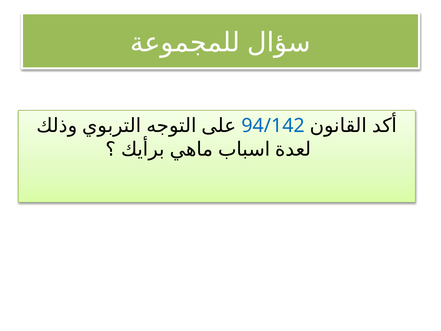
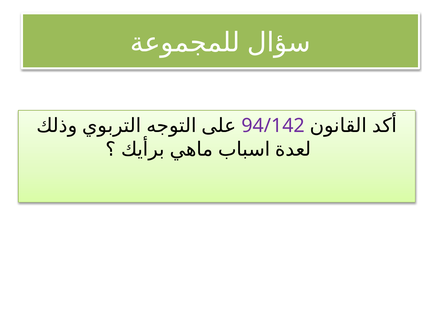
94/142 colour: blue -> purple
